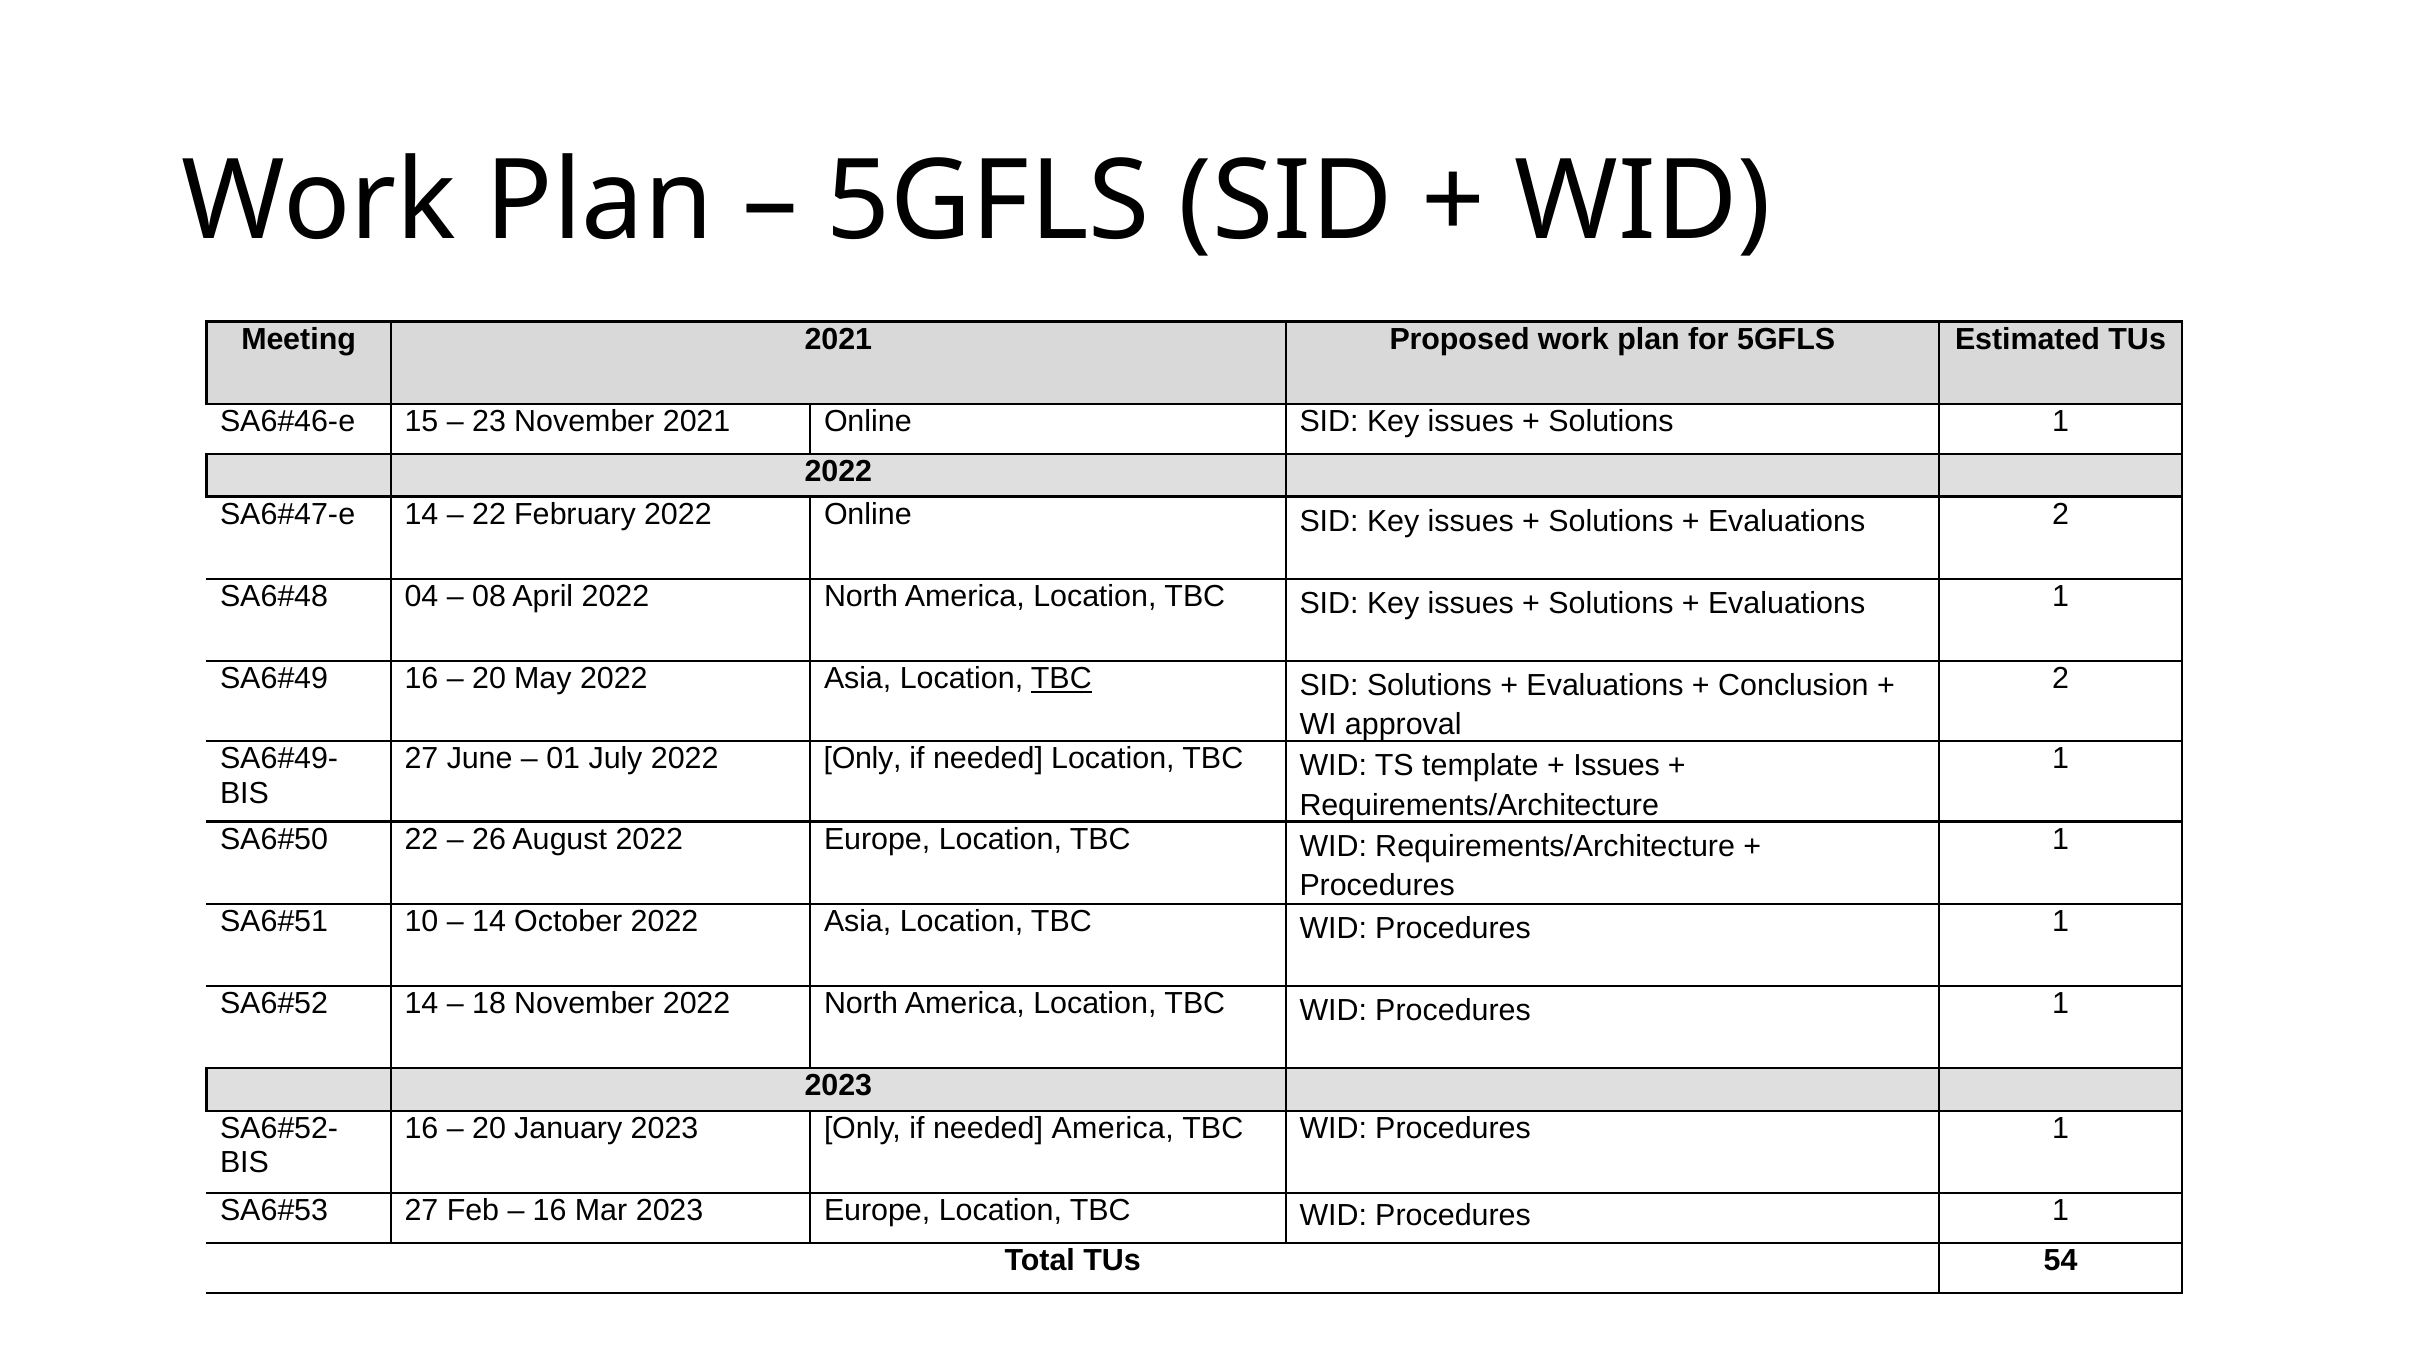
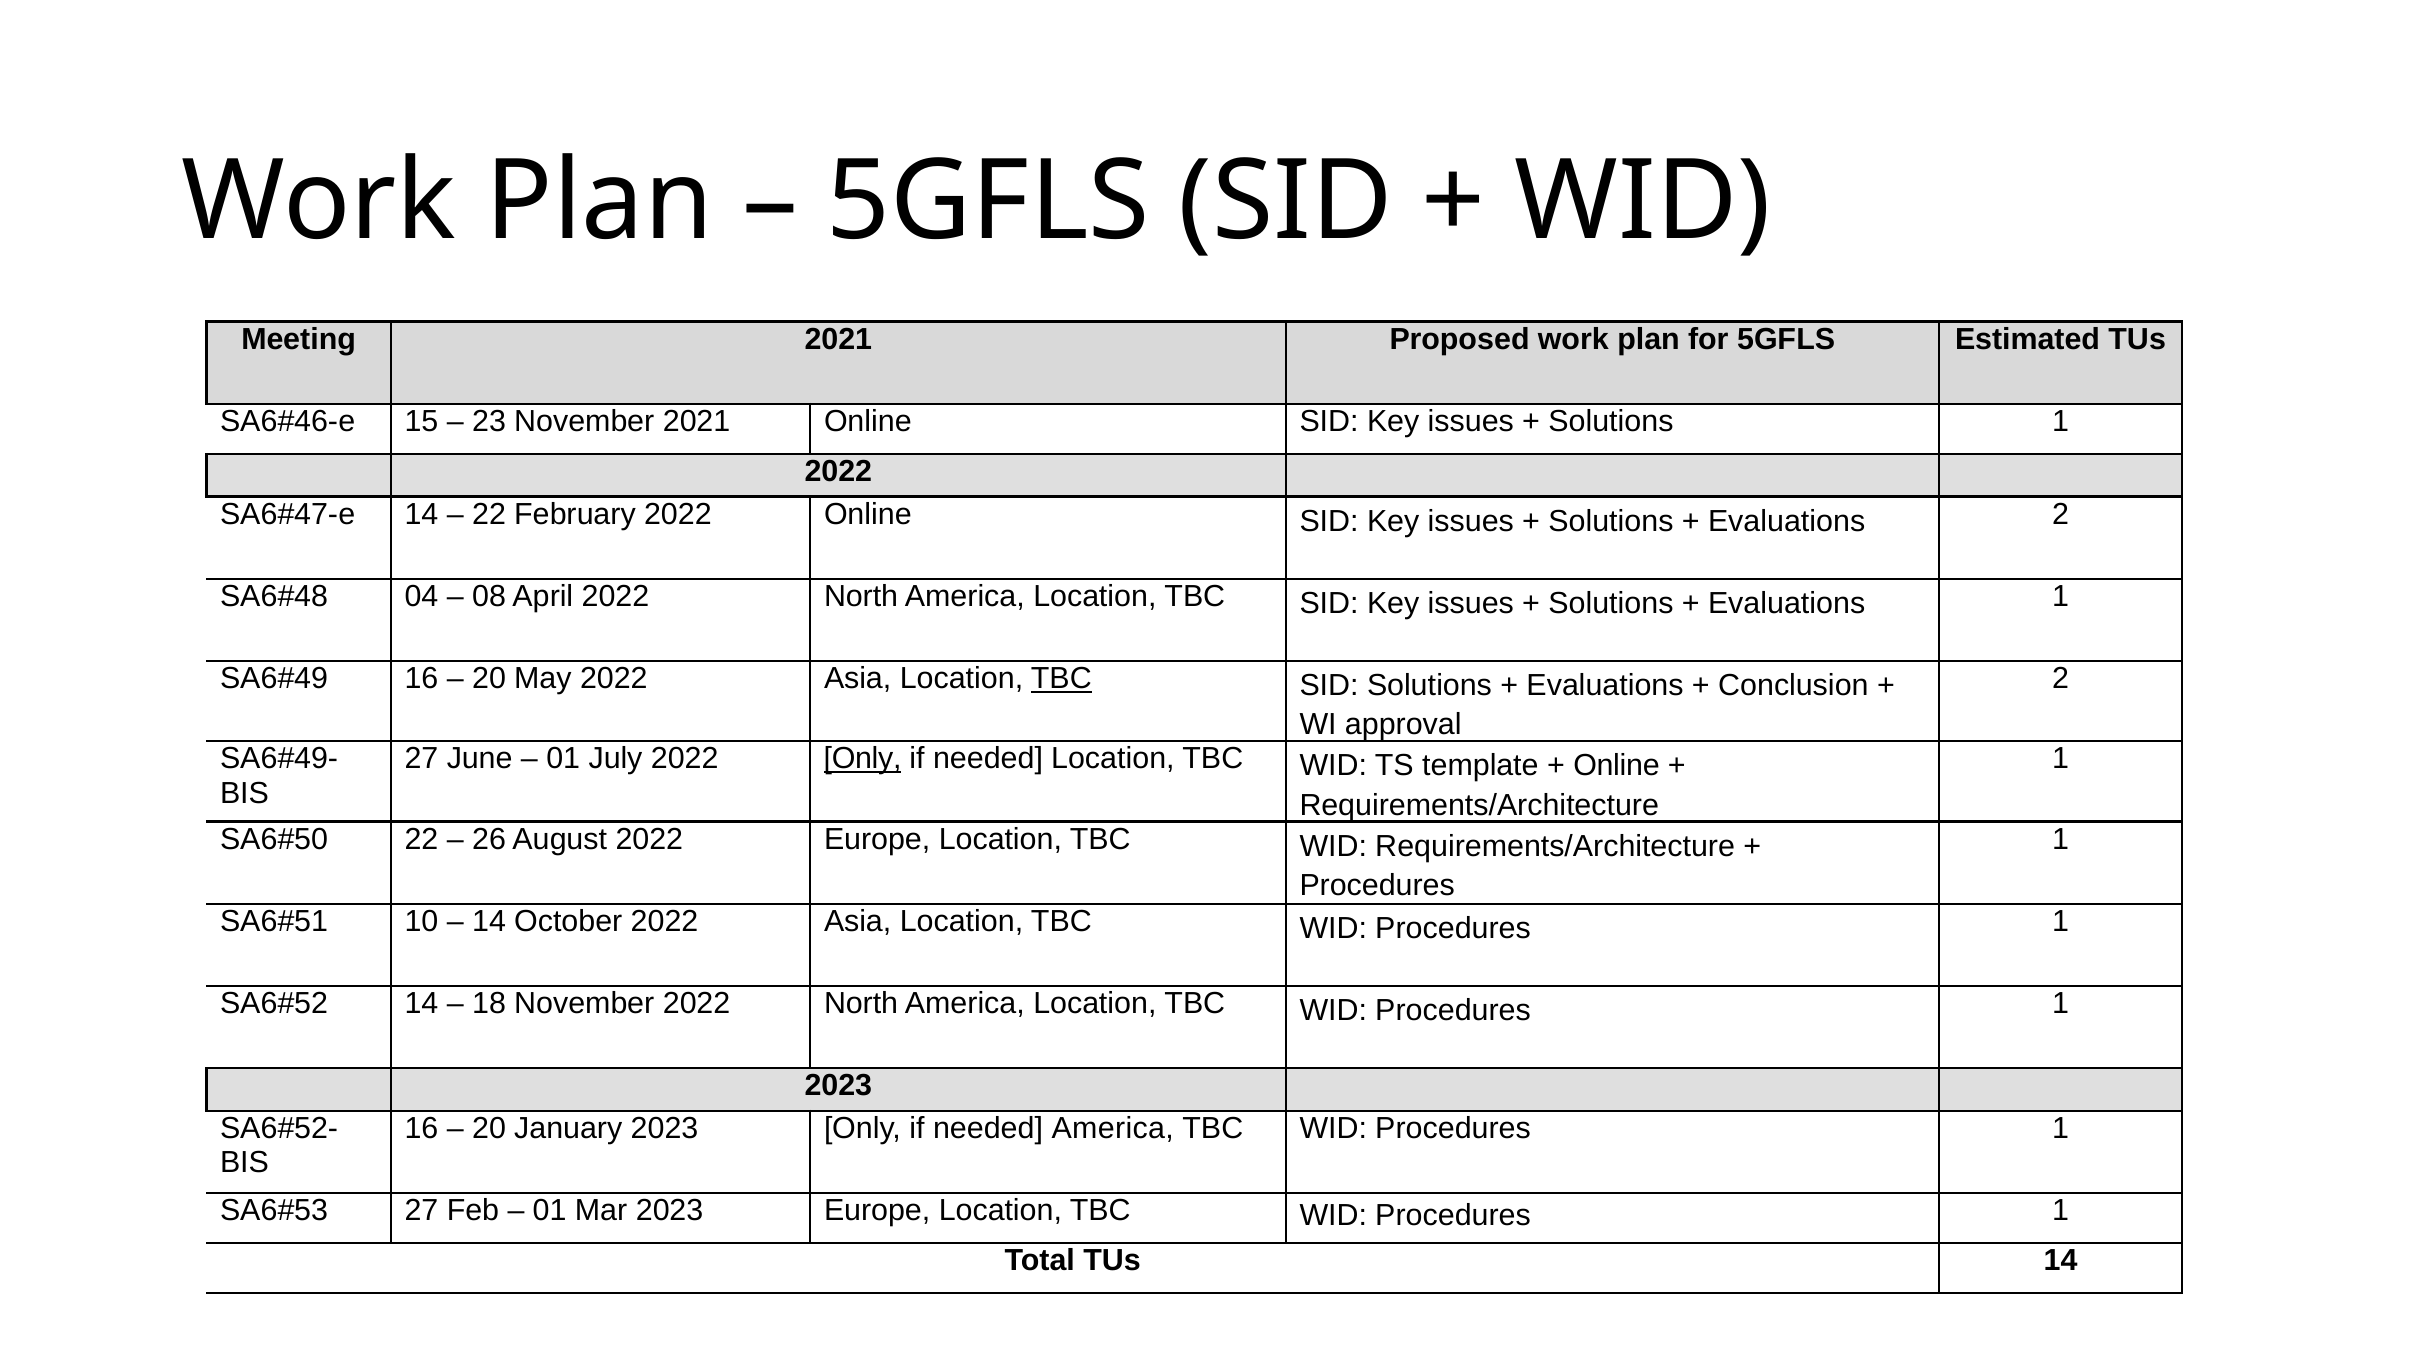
Only at (863, 759) underline: none -> present
Issues at (1616, 766): Issues -> Online
16 at (550, 1210): 16 -> 01
TUs 54: 54 -> 14
